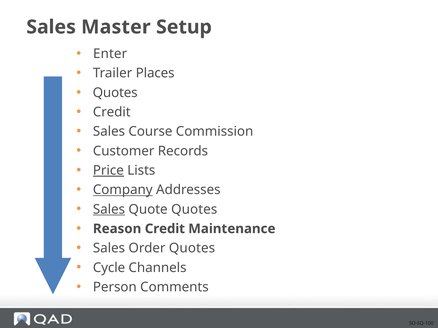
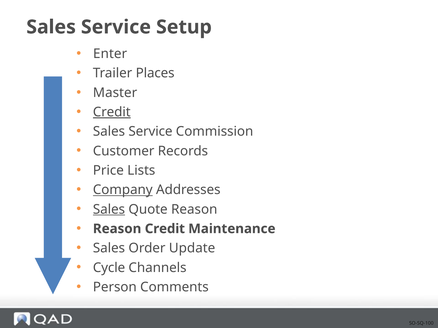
Master at (116, 27): Master -> Service
Quotes at (115, 93): Quotes -> Master
Credit at (112, 112) underline: none -> present
Course at (150, 132): Course -> Service
Price underline: present -> none
Quote Quotes: Quotes -> Reason
Order Quotes: Quotes -> Update
